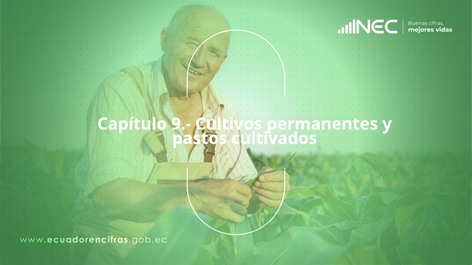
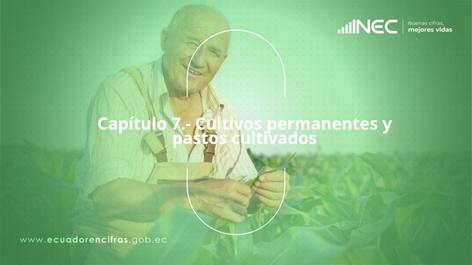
9.-: 9.- -> 7.-
